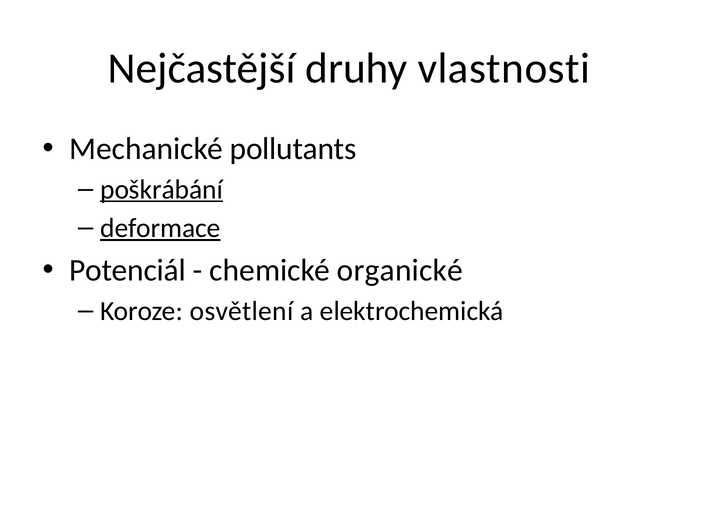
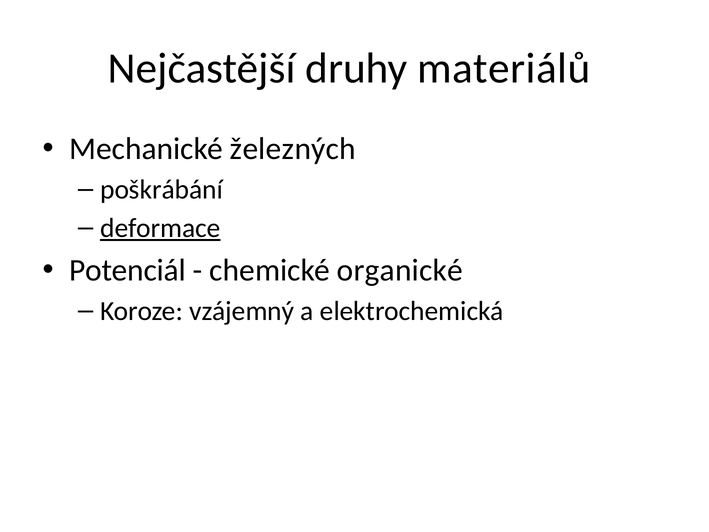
vlastnosti: vlastnosti -> materiálů
pollutants: pollutants -> železných
poškrábání underline: present -> none
osvětlení: osvětlení -> vzájemný
